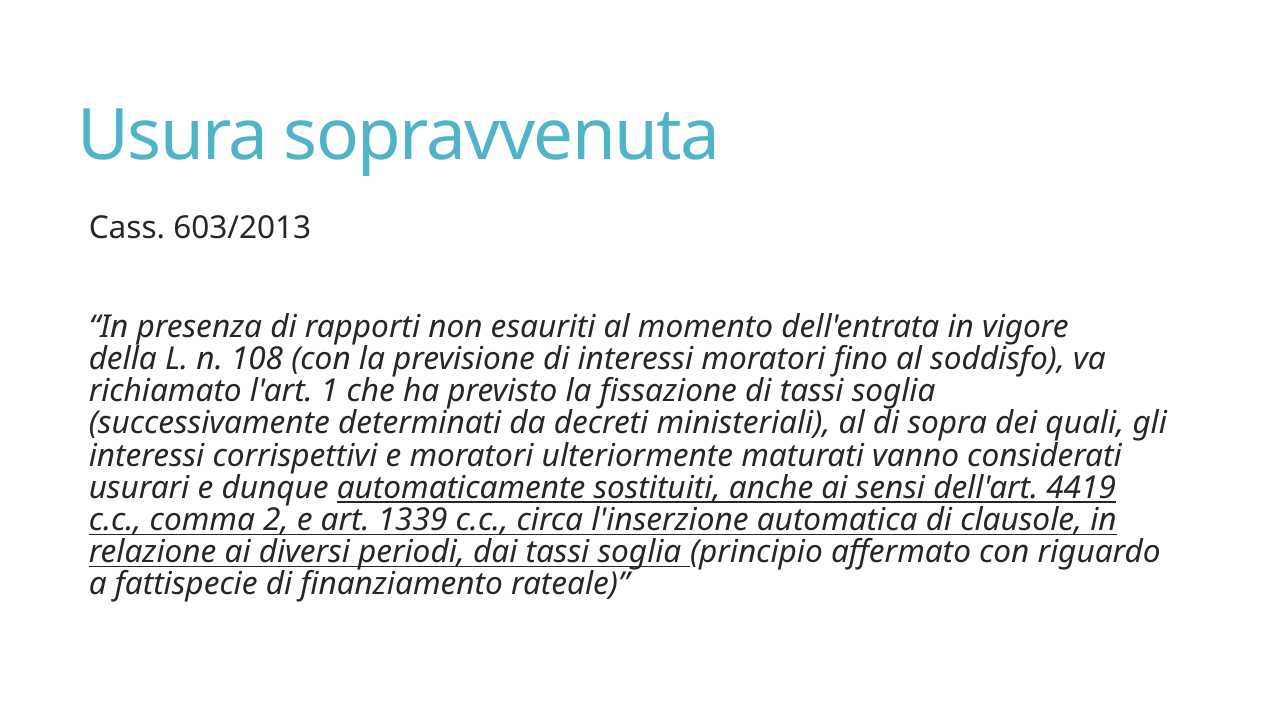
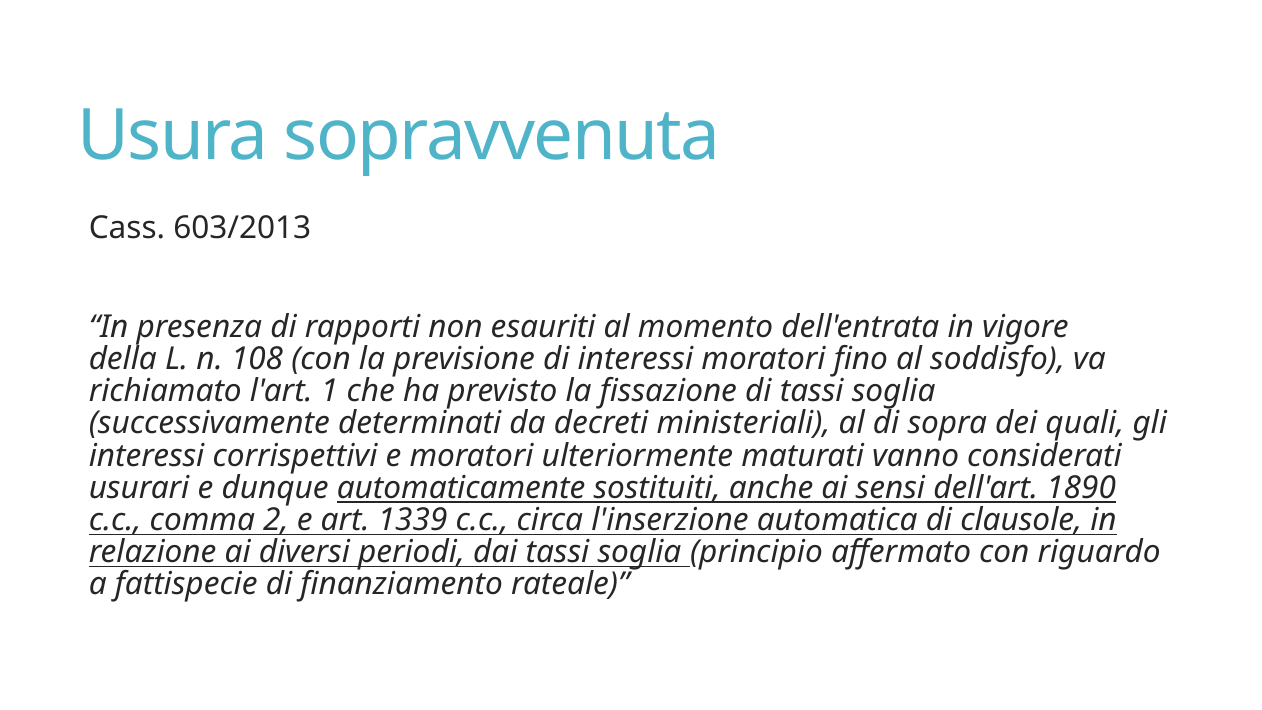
4419: 4419 -> 1890
